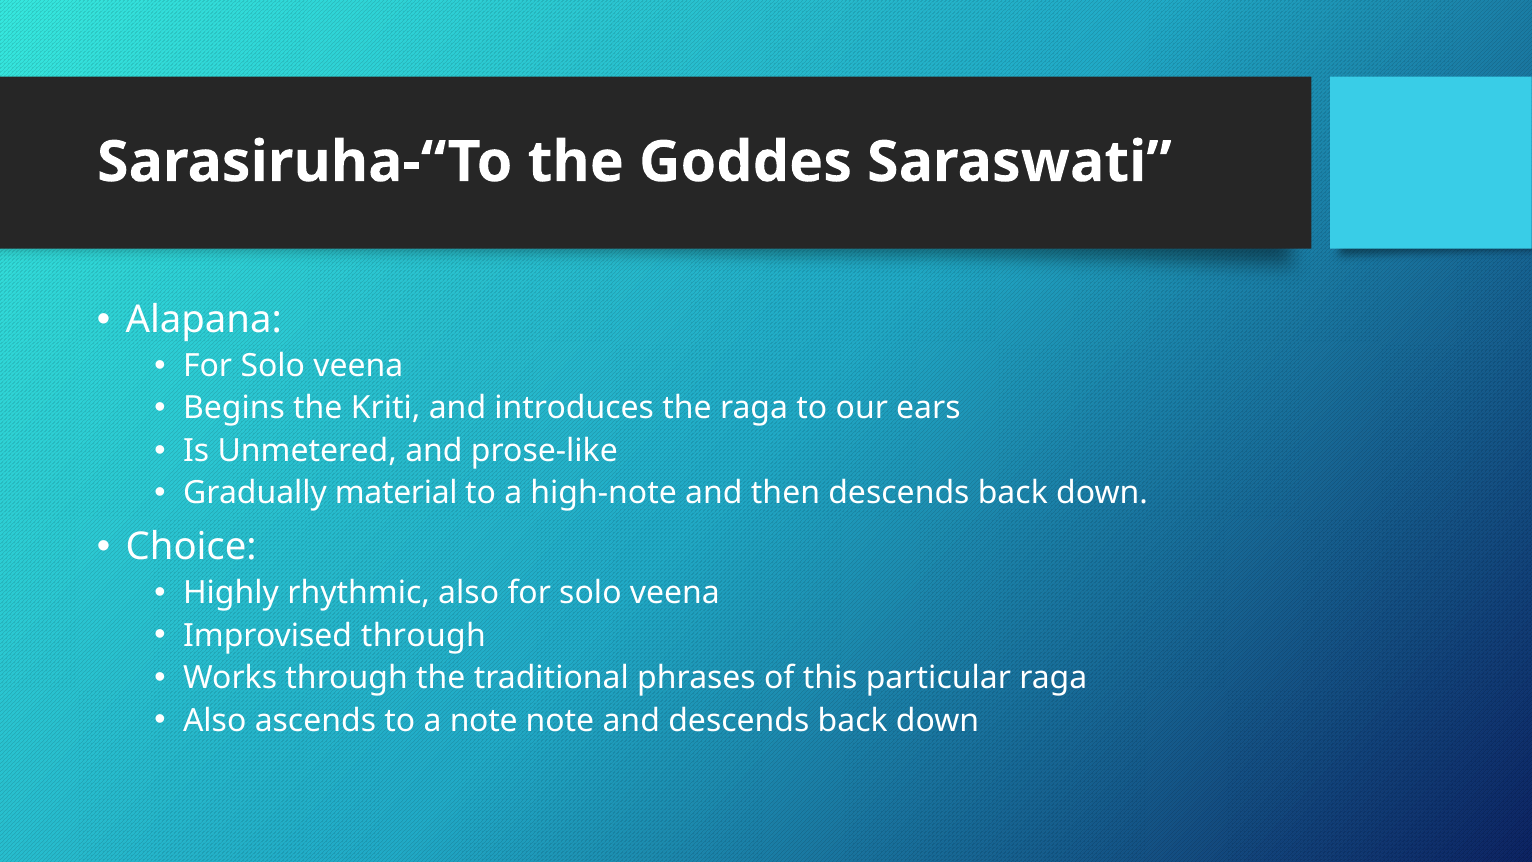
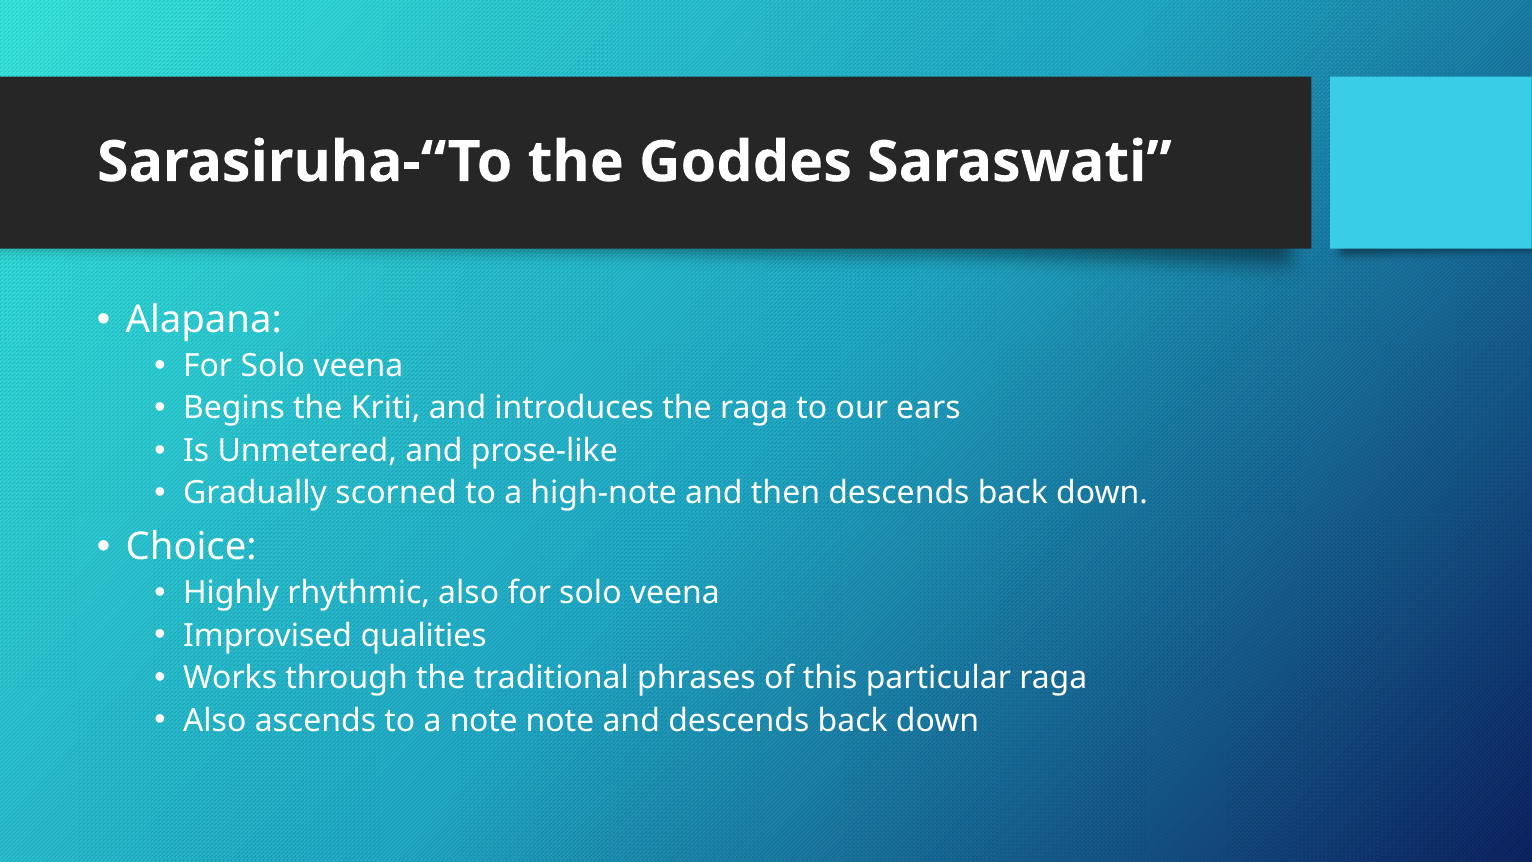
material: material -> scorned
Improvised through: through -> qualities
